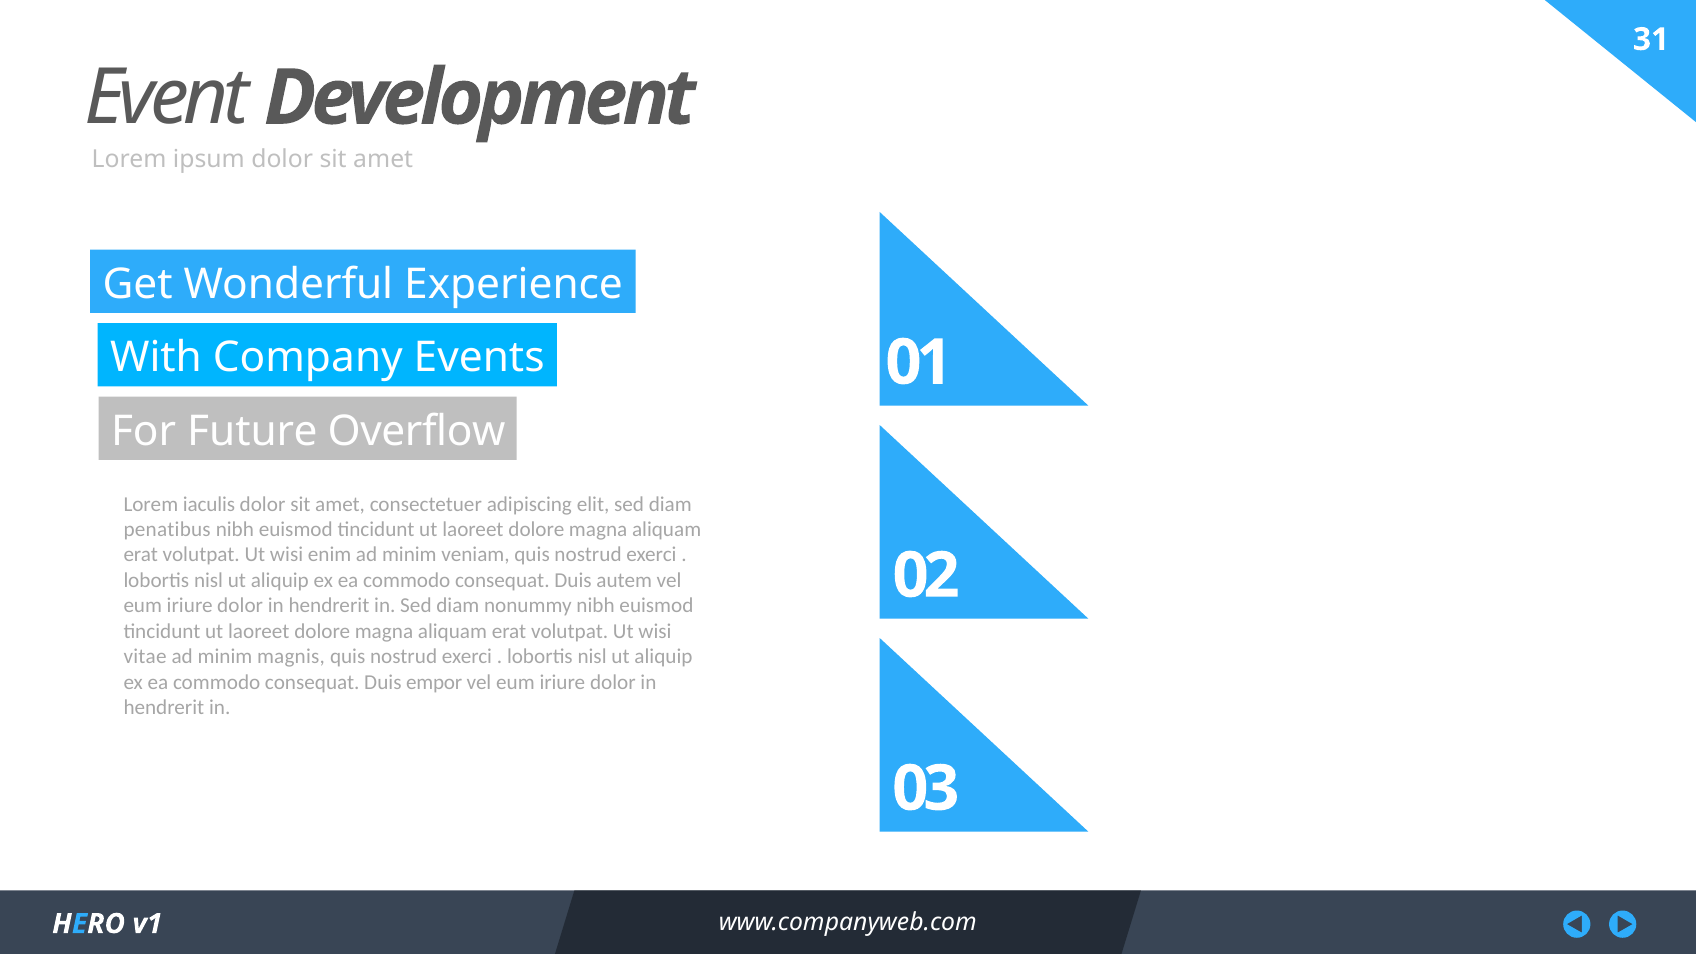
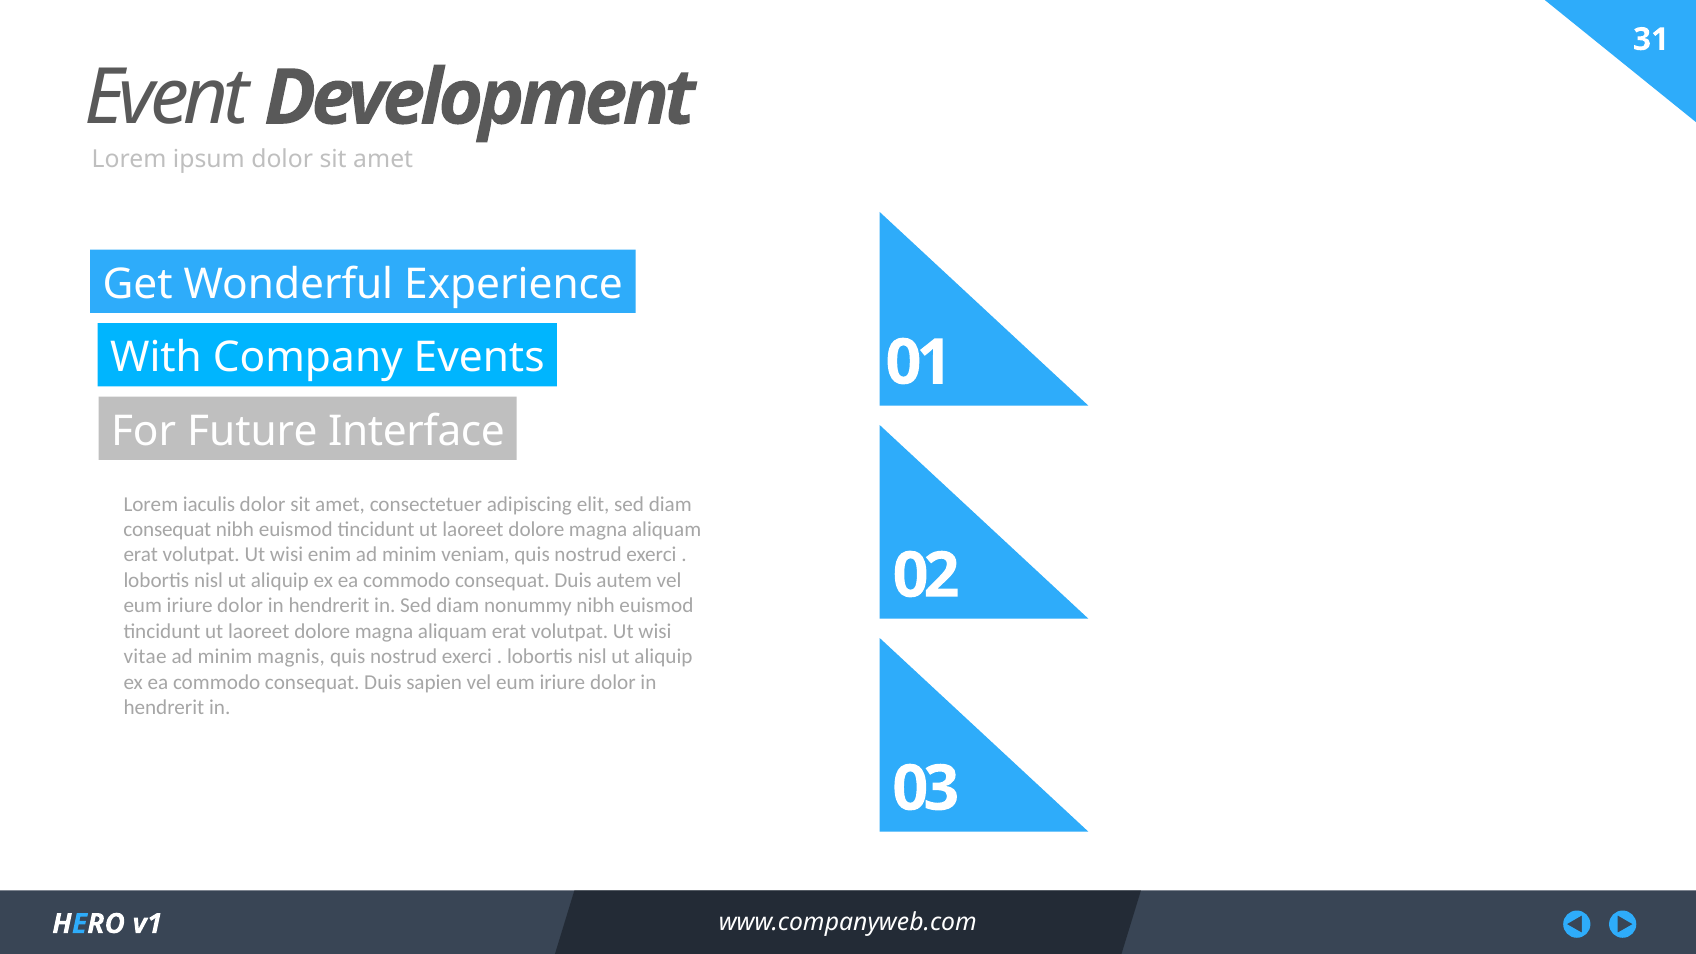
Overflow: Overflow -> Interface
penatibus at (167, 530): penatibus -> consequat
empor: empor -> sapien
